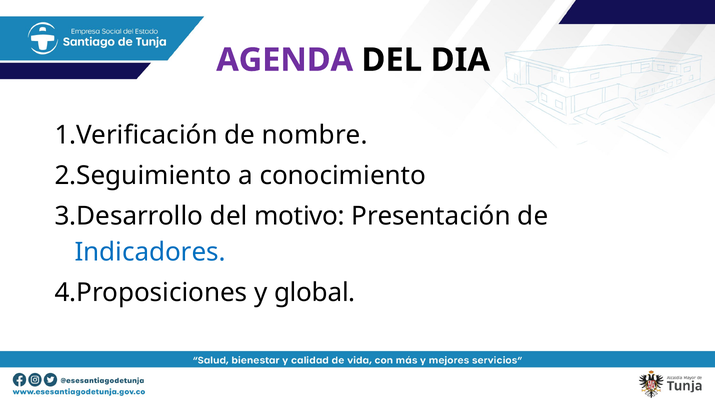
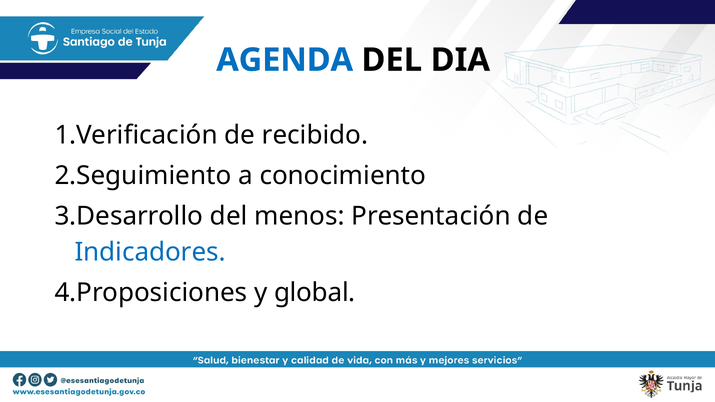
AGENDA colour: purple -> blue
nombre: nombre -> recibido
motivo: motivo -> menos
